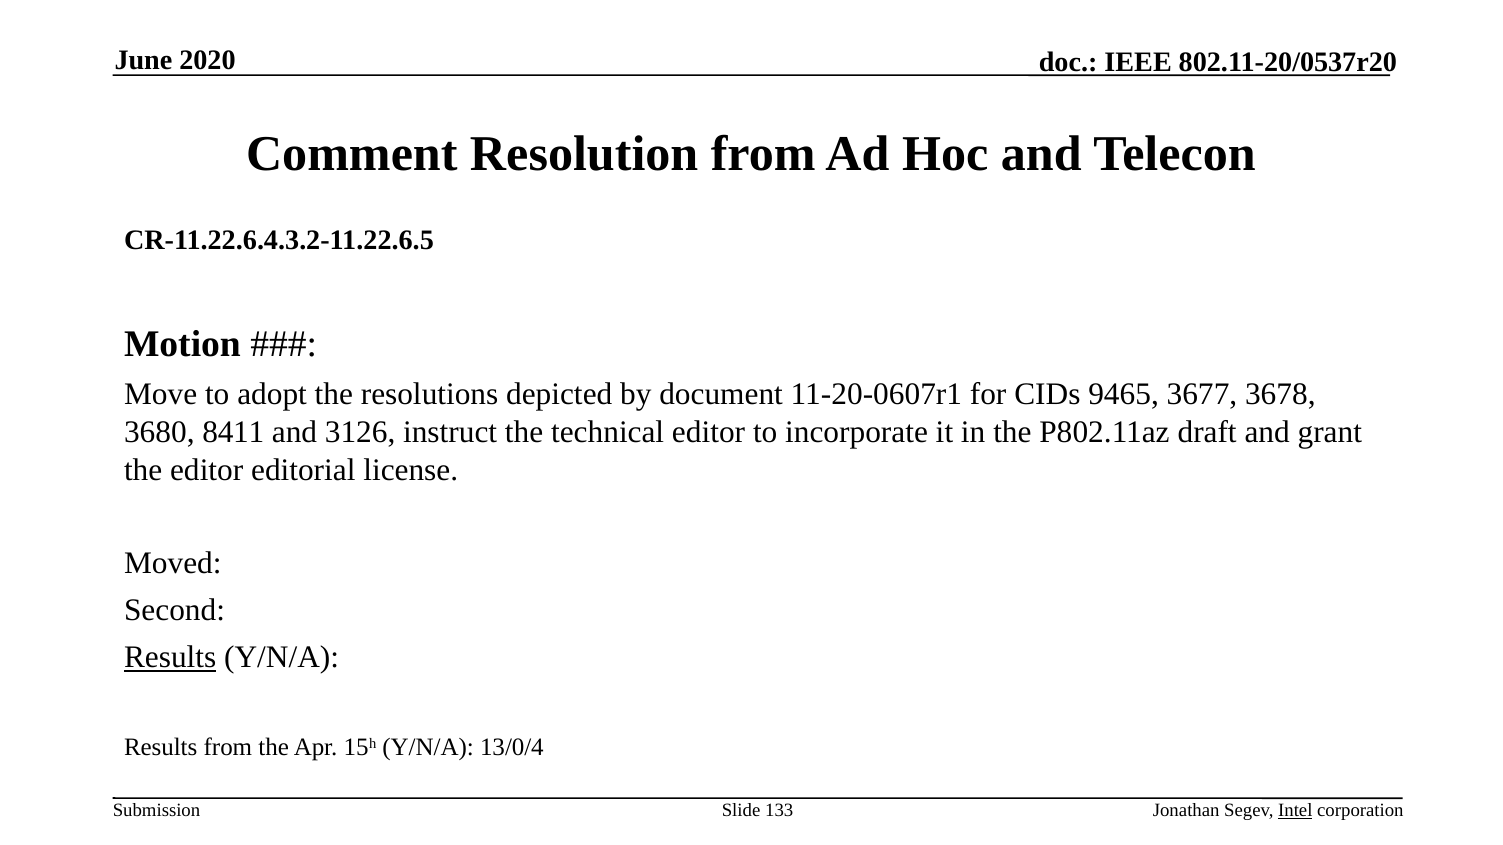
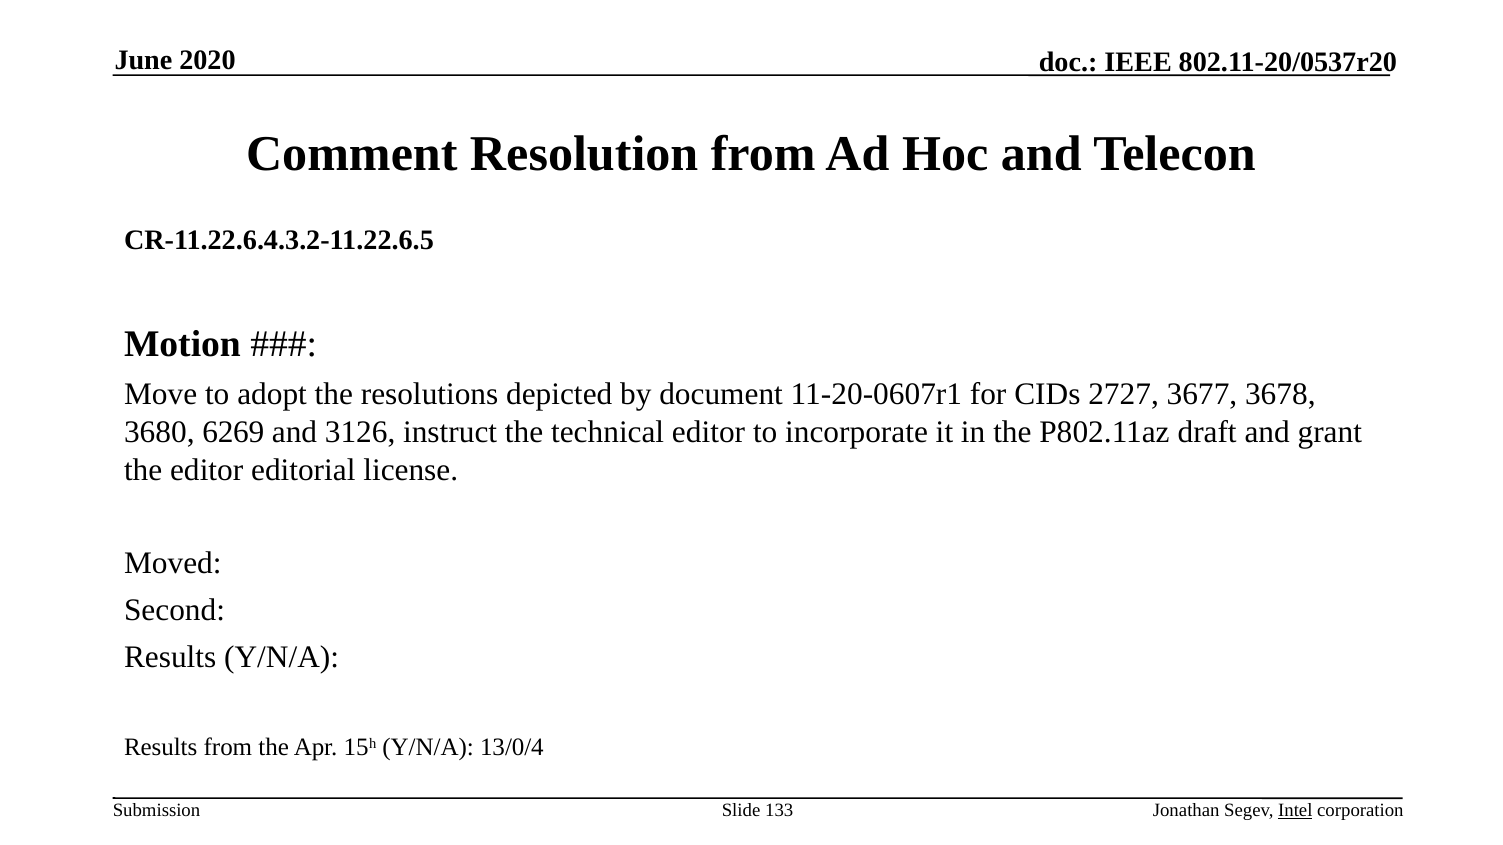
9465: 9465 -> 2727
8411: 8411 -> 6269
Results at (170, 658) underline: present -> none
